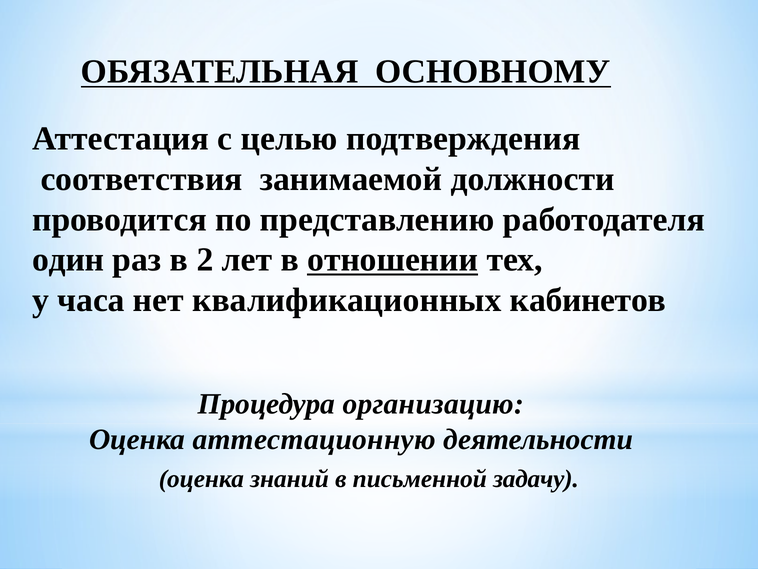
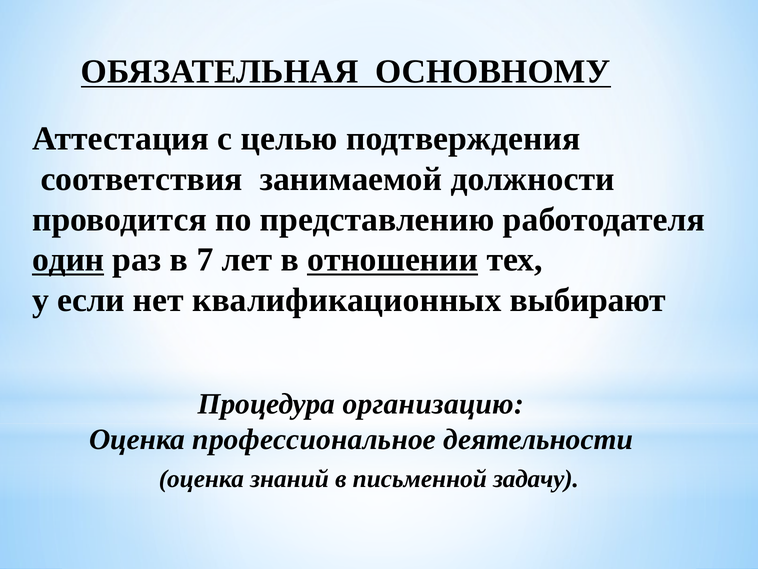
один underline: none -> present
2: 2 -> 7
часа: часа -> если
кабинетов: кабинетов -> выбирают
аттестационную: аттестационную -> профессиональное
